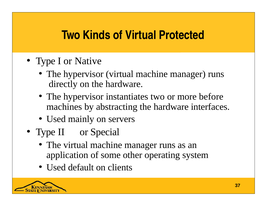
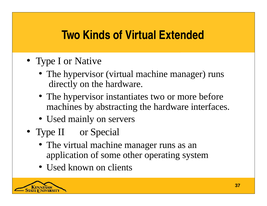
Protected: Protected -> Extended
default: default -> known
